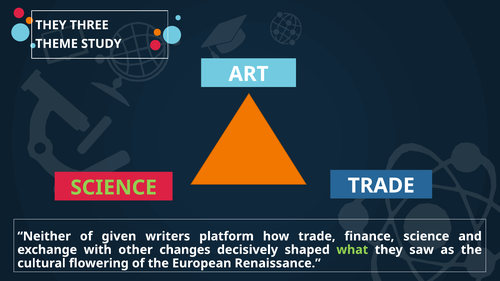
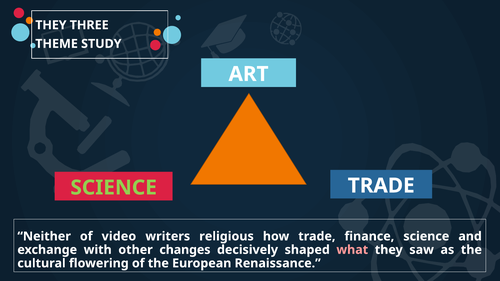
given: given -> video
platform: platform -> religious
what colour: light green -> pink
